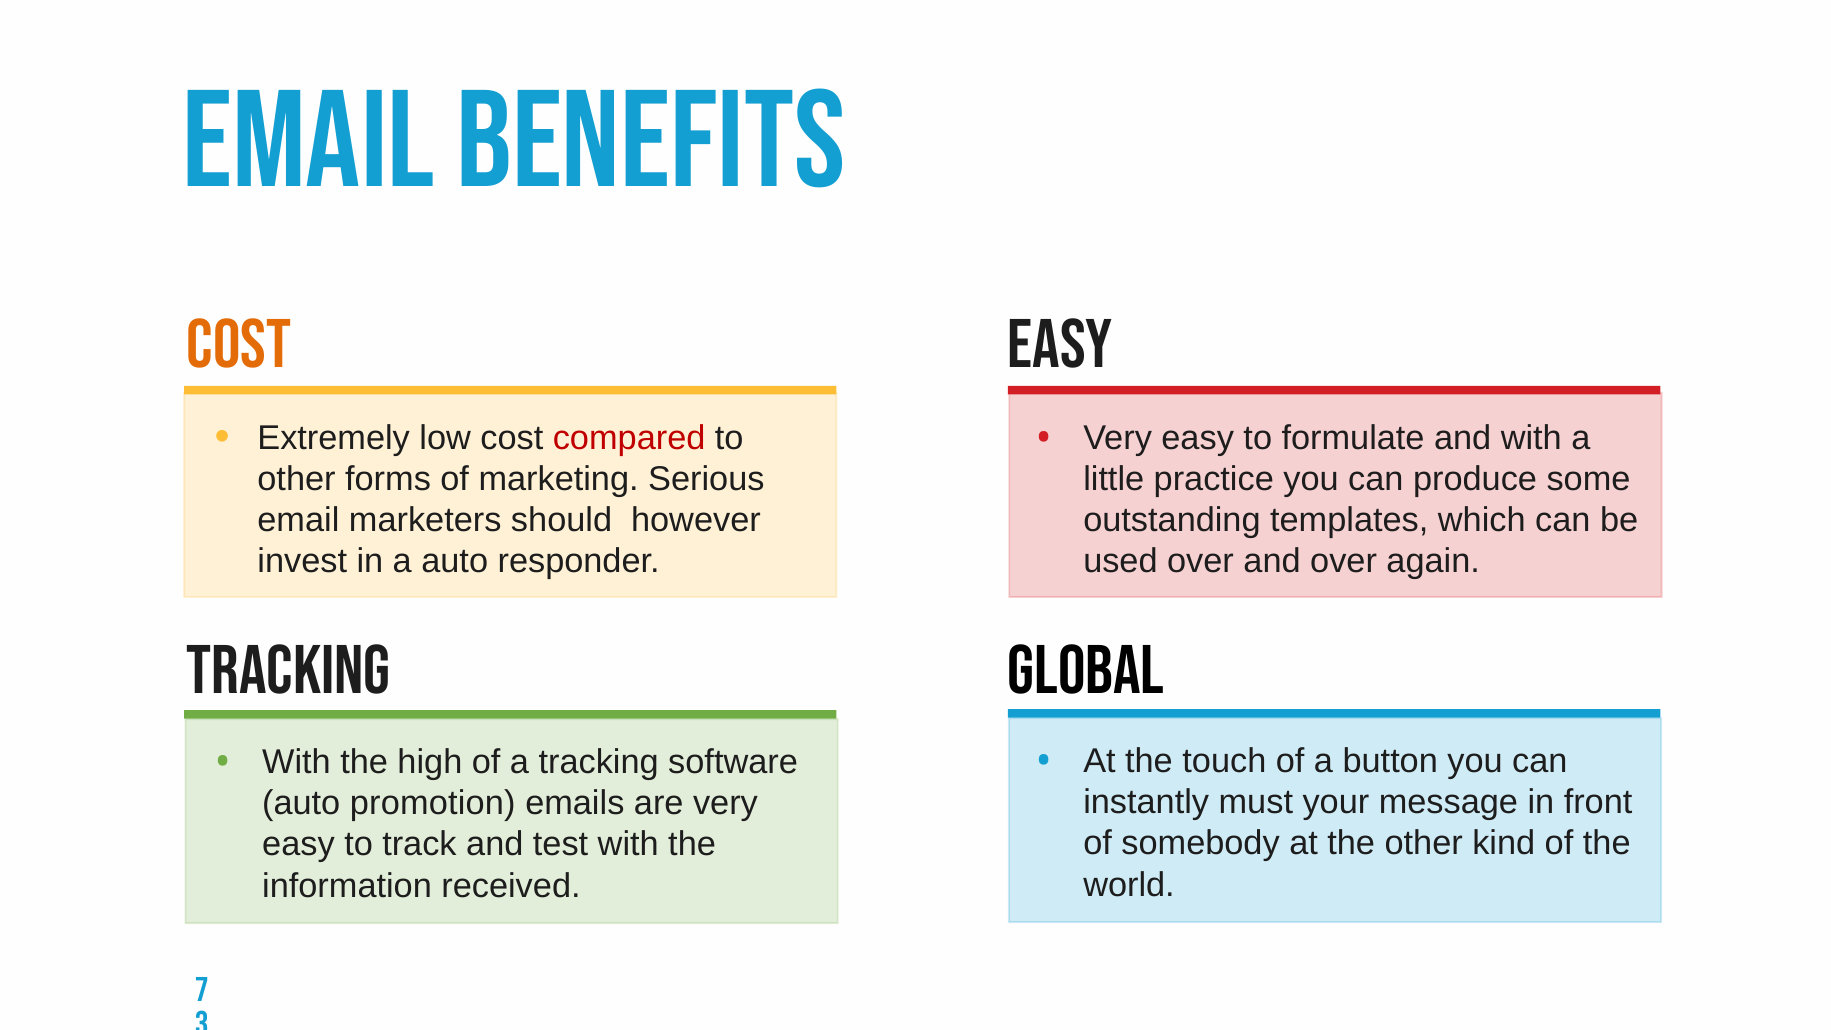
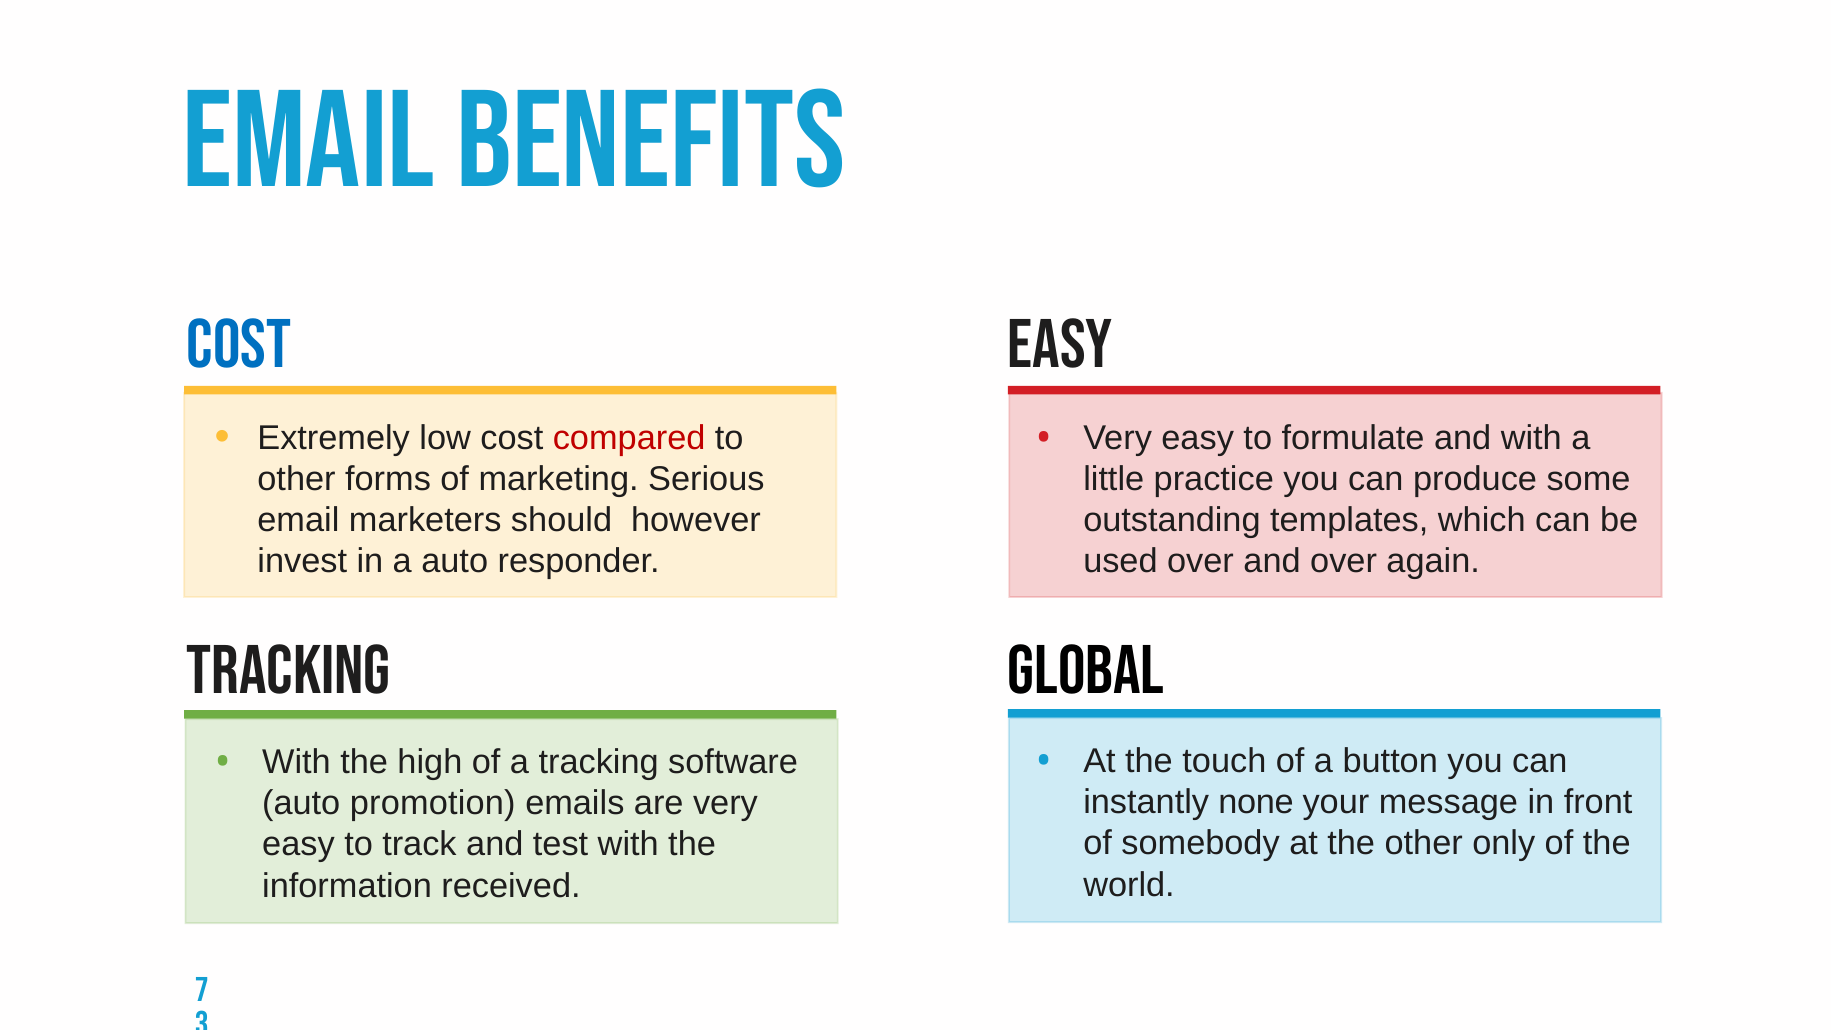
cost at (239, 345) colour: orange -> blue
must: must -> none
kind: kind -> only
